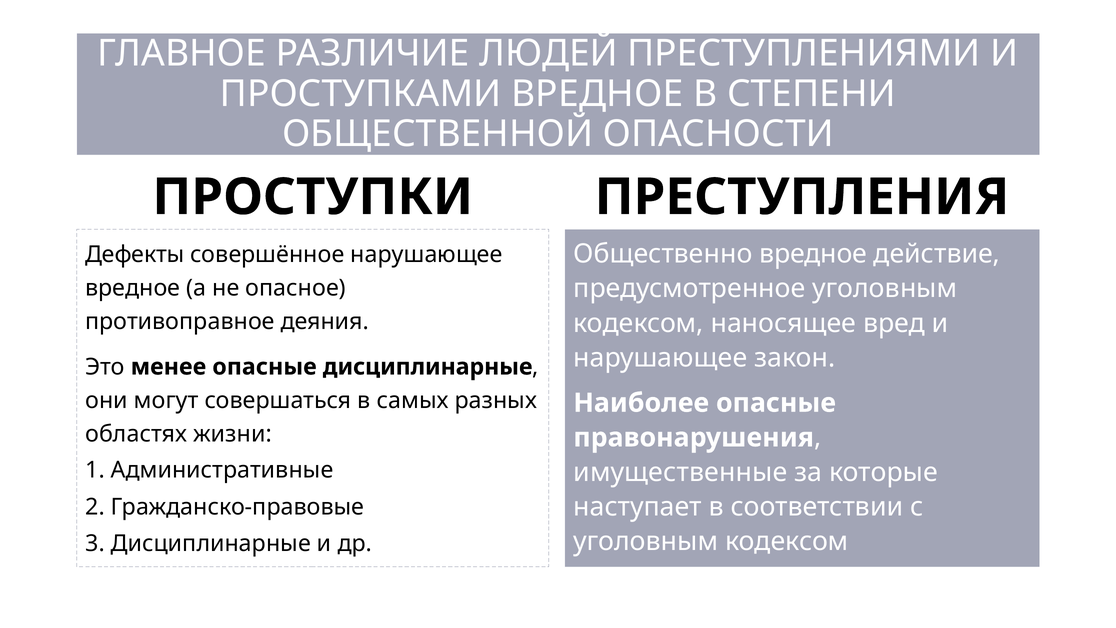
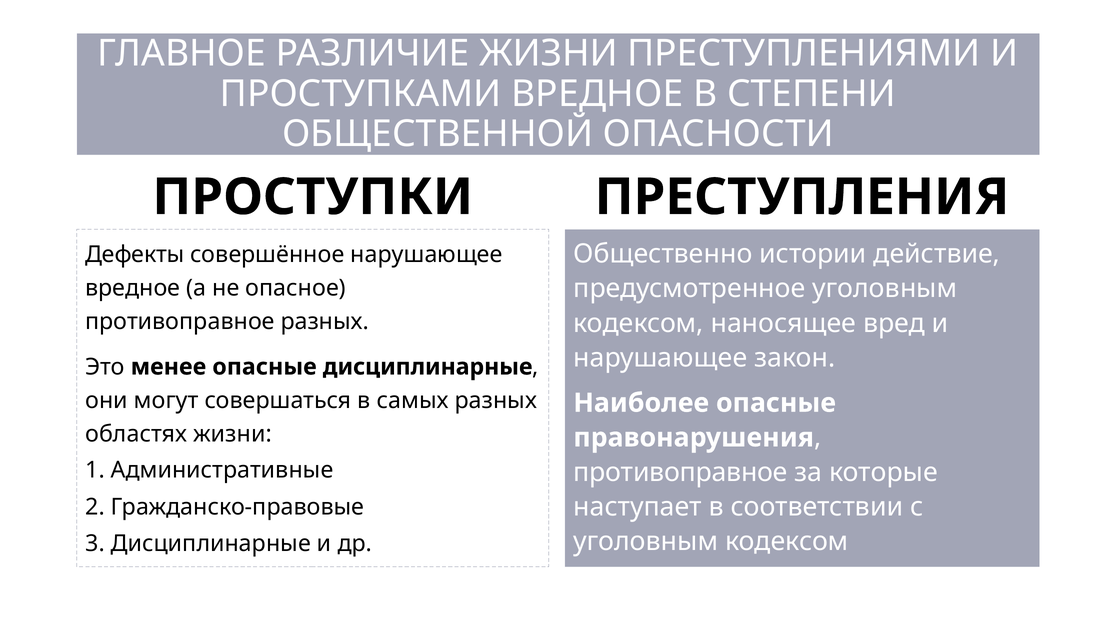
РАЗЛИЧИЕ ЛЮДЕЙ: ЛЮДЕЙ -> ЖИЗНИ
Общественно вредное: вредное -> истории
противоправное деяния: деяния -> разных
имущественные at (680, 472): имущественные -> противоправное
